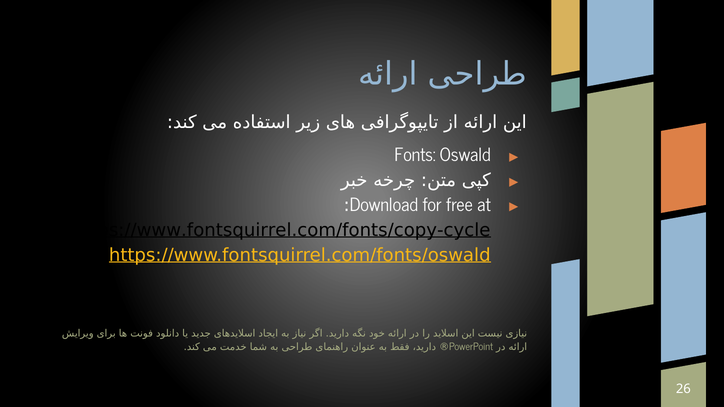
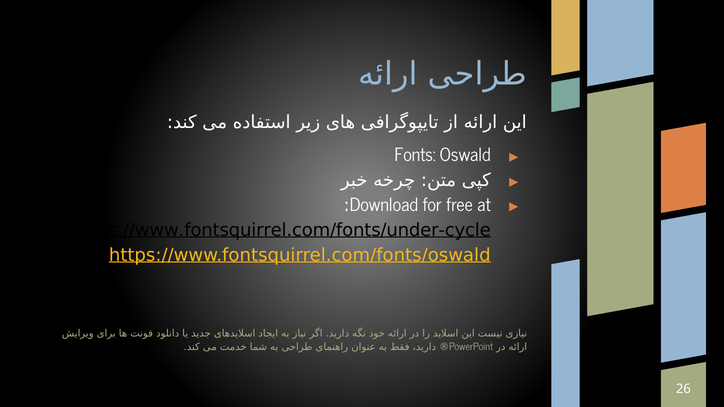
https://www.fontsquirrel.com/fonts/copy-cycle: https://www.fontsquirrel.com/fonts/copy-cycle -> https://www.fontsquirrel.com/fonts/under-cycle
